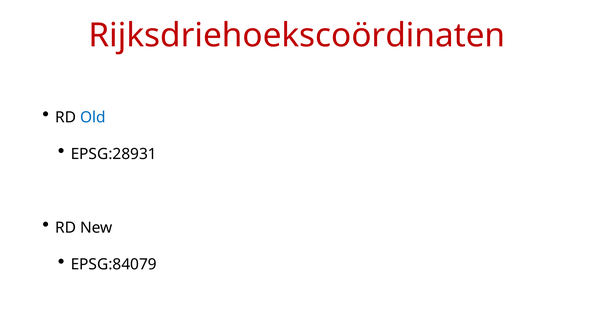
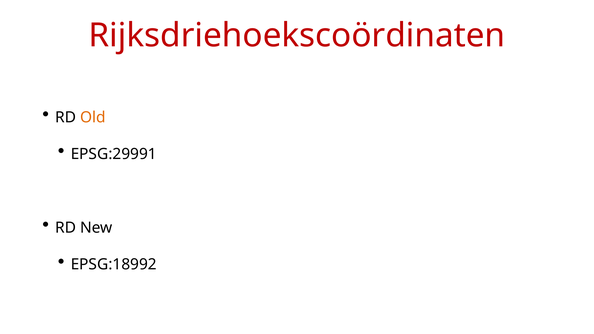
Old colour: blue -> orange
EPSG:28931: EPSG:28931 -> EPSG:29991
EPSG:84079: EPSG:84079 -> EPSG:18992
